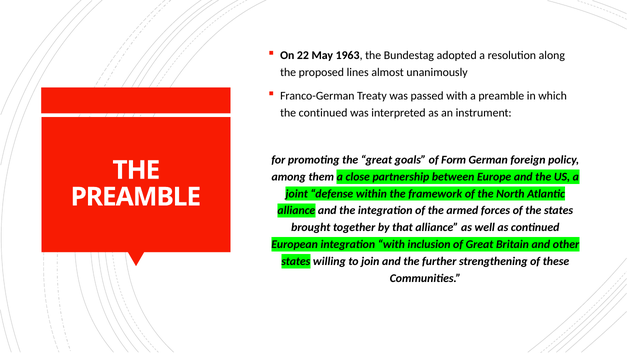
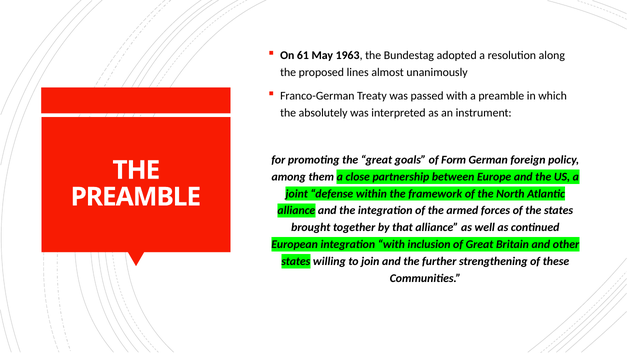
22: 22 -> 61
the continued: continued -> absolutely
